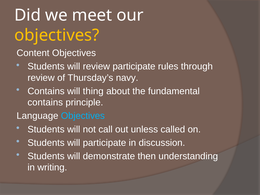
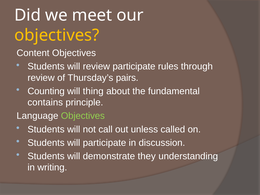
navy: navy -> pairs
Contains at (46, 91): Contains -> Counting
Objectives at (83, 116) colour: light blue -> light green
then: then -> they
